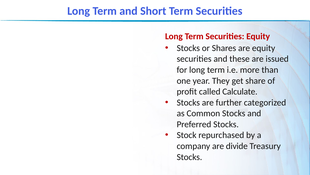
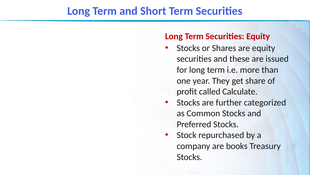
divide: divide -> books
